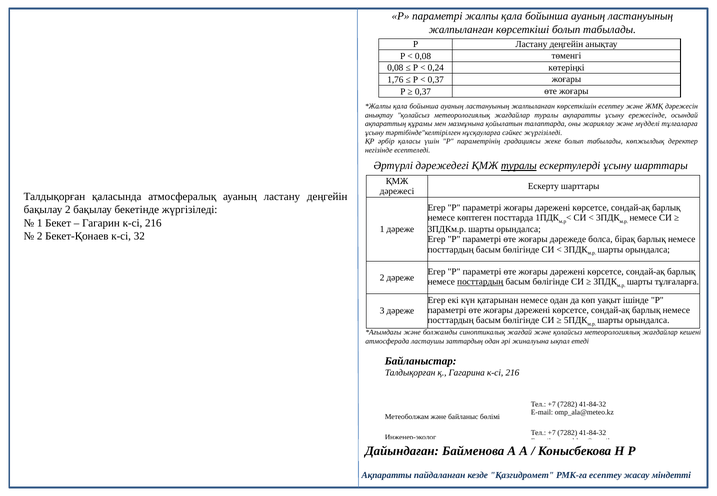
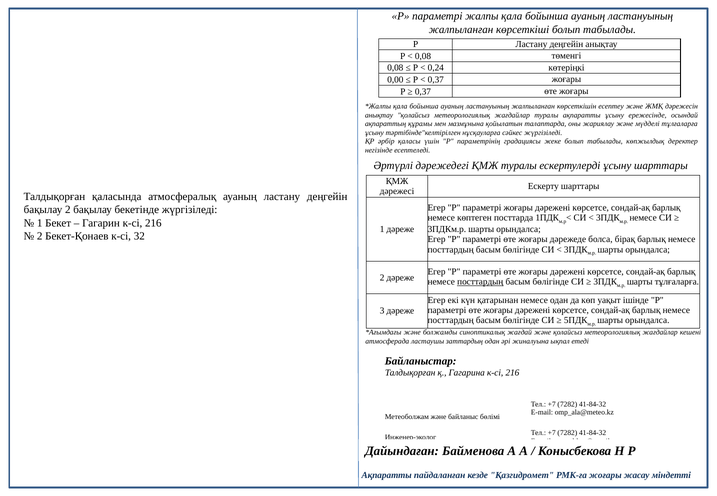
1,76: 1,76 -> 0,00
туралы at (519, 166) underline: present -> none
РМК-ға есептеу: есептеу -> жоғары
